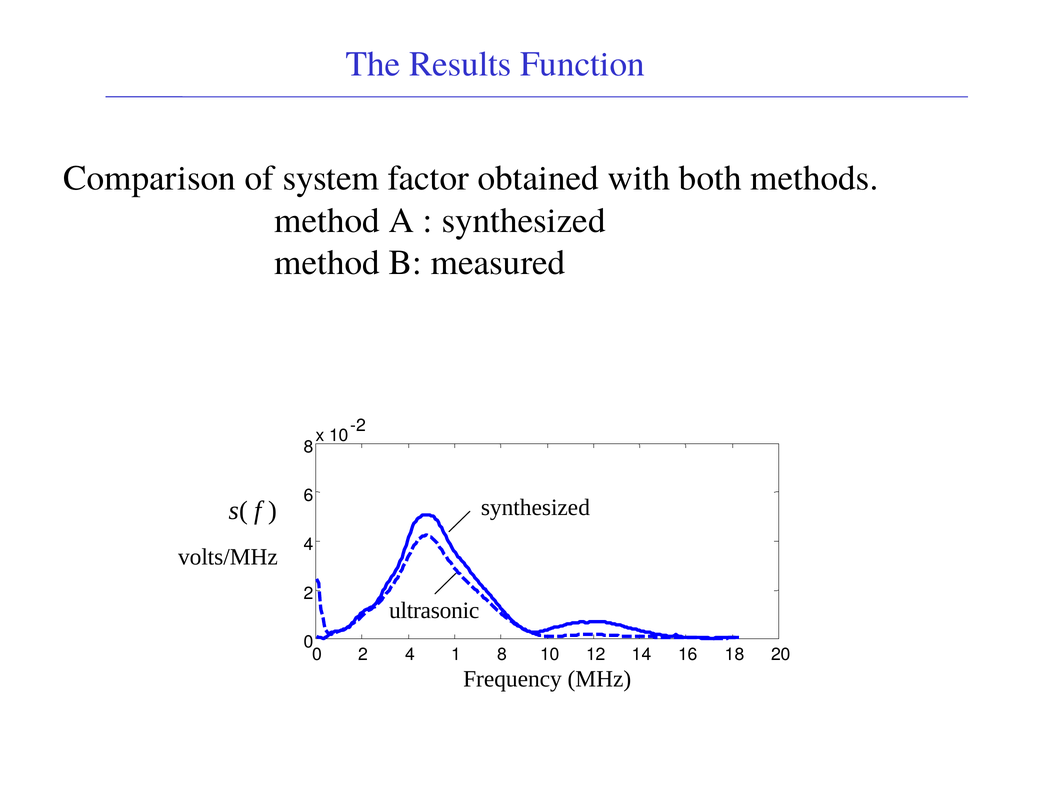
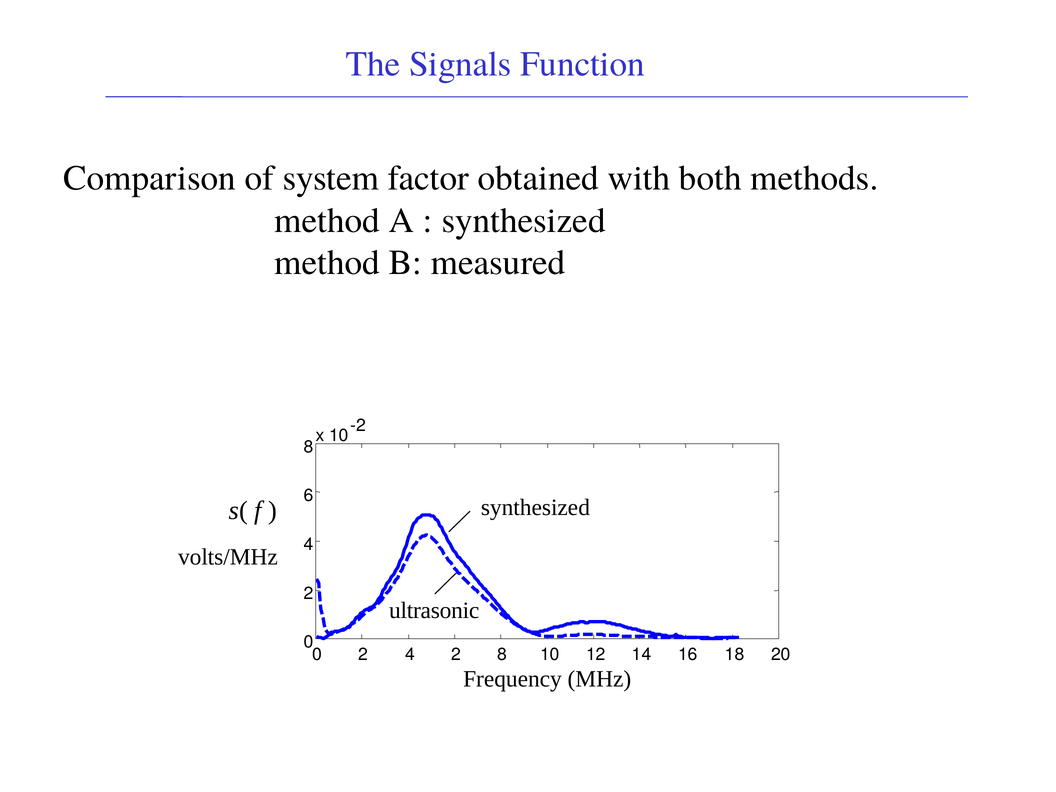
Results: Results -> Signals
4 1: 1 -> 2
